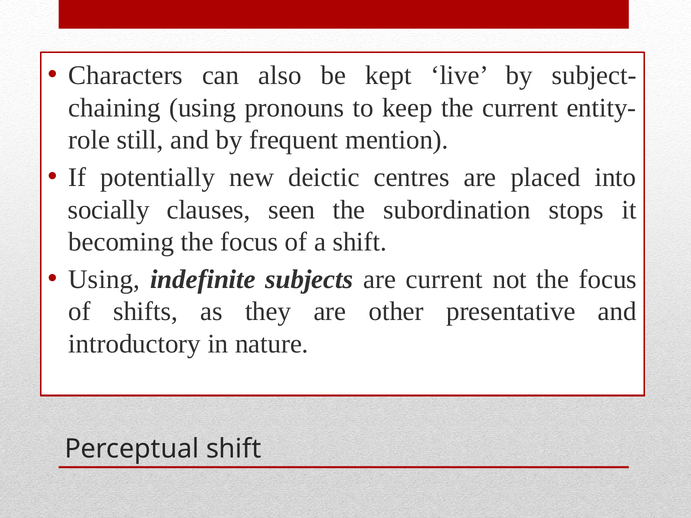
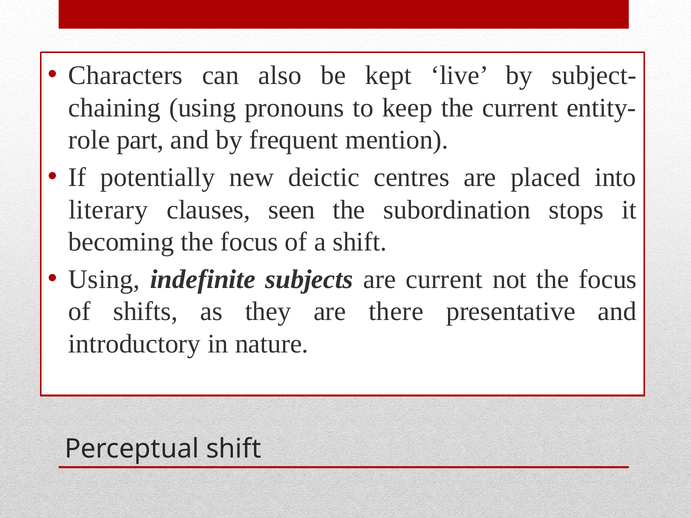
still: still -> part
socially: socially -> literary
other: other -> there
